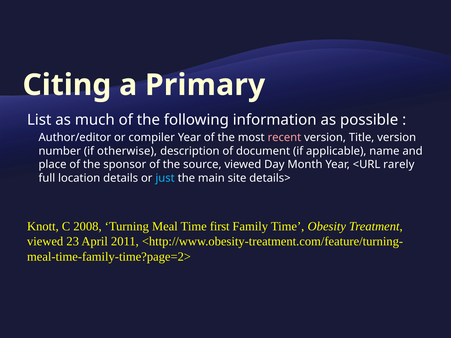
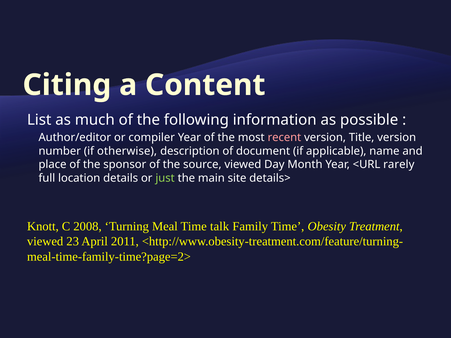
Primary: Primary -> Content
just colour: light blue -> light green
first: first -> talk
